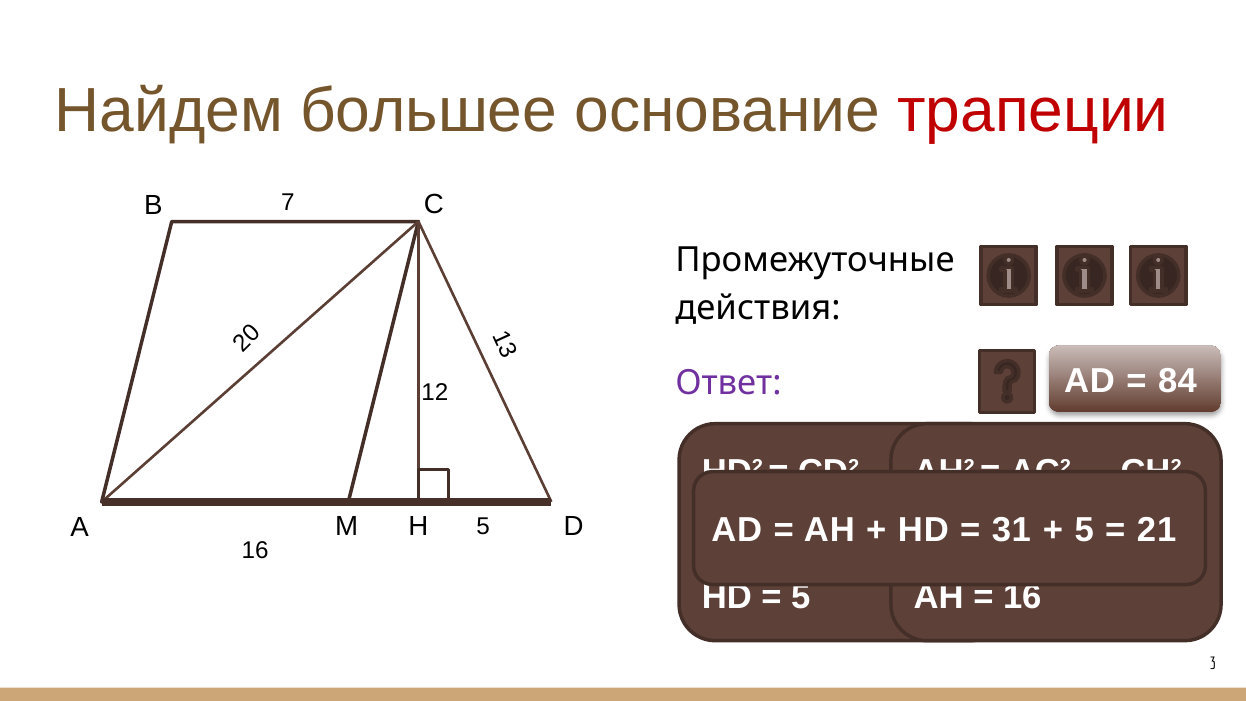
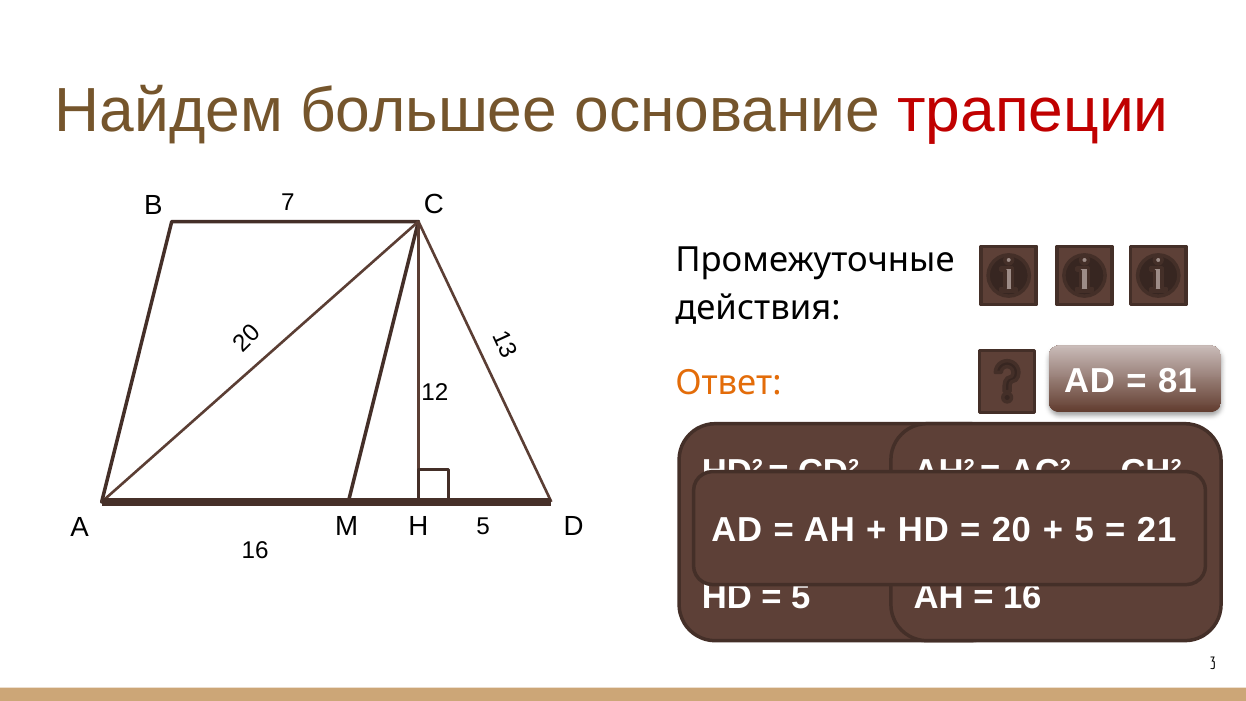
84: 84 -> 81
Ответ colour: purple -> orange
31: 31 -> 20
